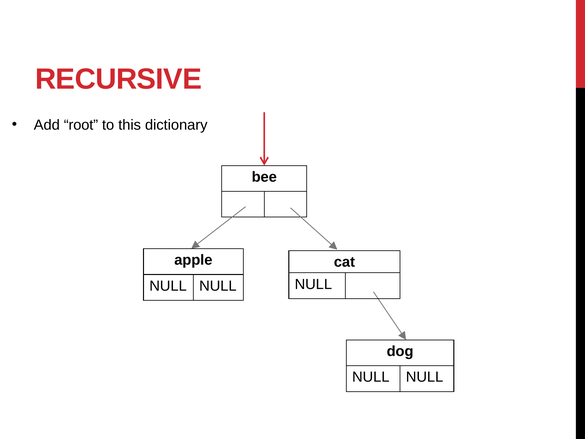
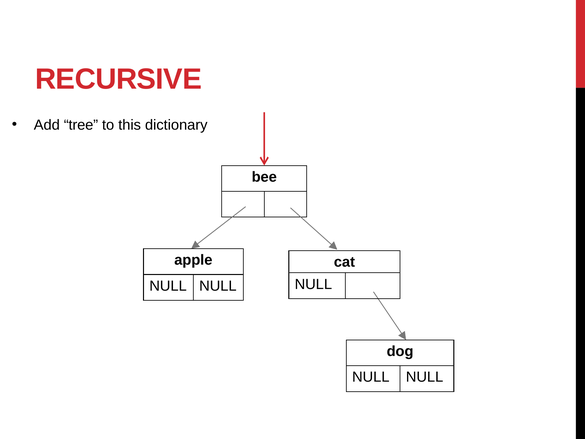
root: root -> tree
